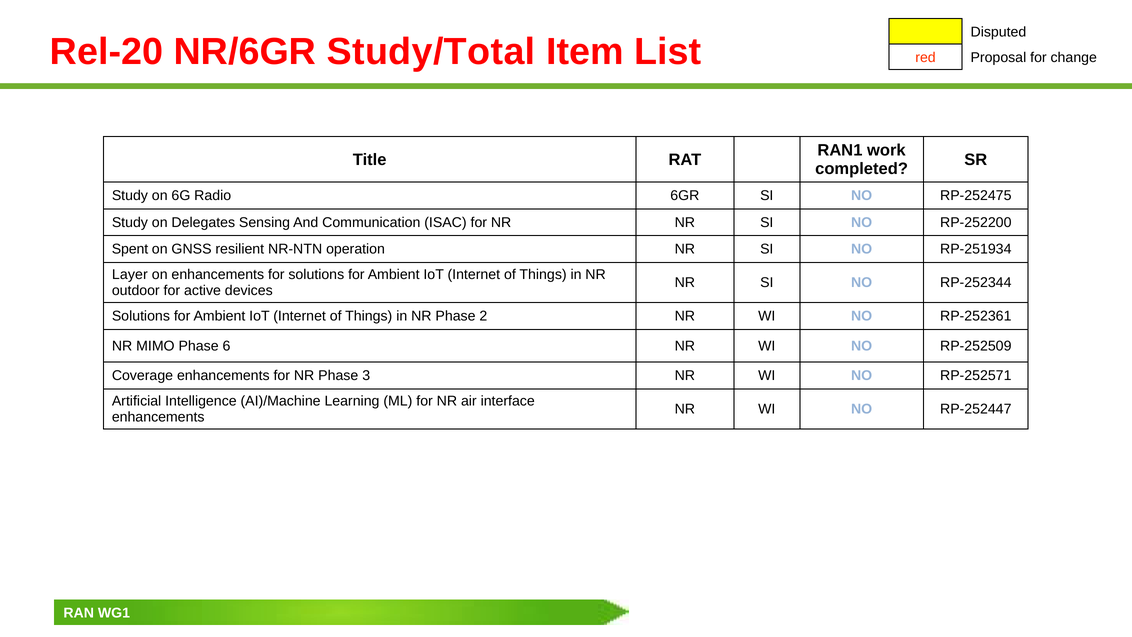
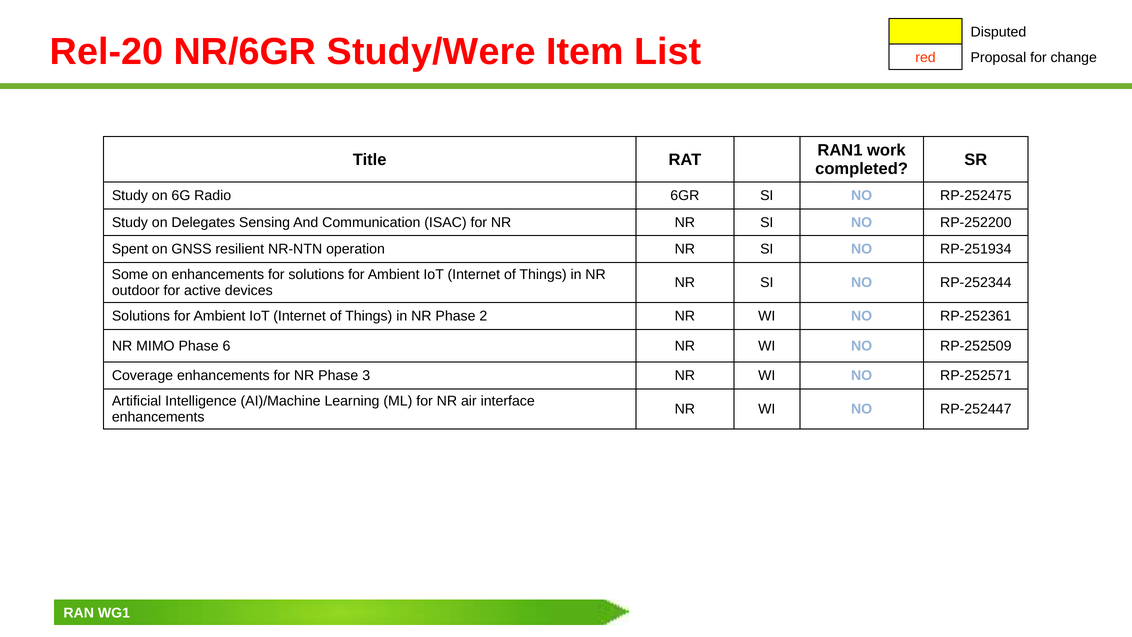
Study/Total: Study/Total -> Study/Were
Layer: Layer -> Some
